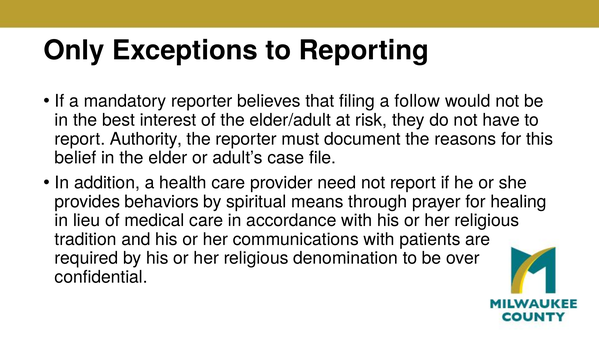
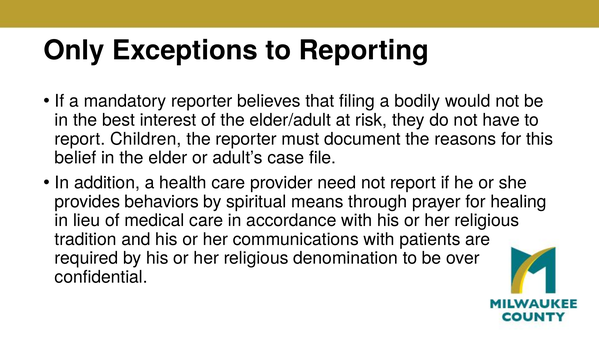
follow: follow -> bodily
Authority: Authority -> Children
